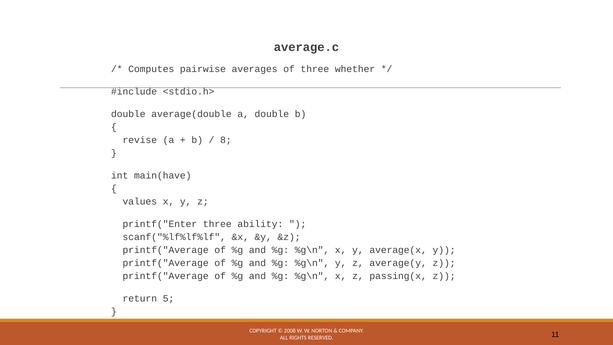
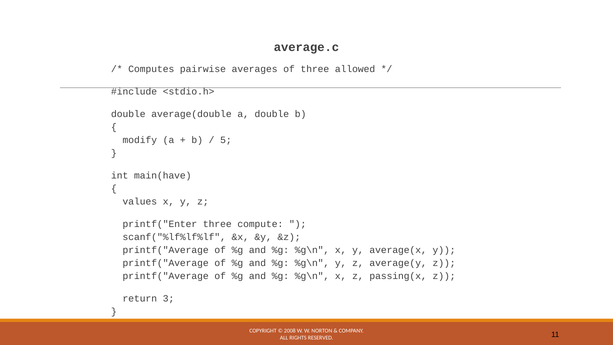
whether: whether -> allowed
revise: revise -> modify
8: 8 -> 5
ability: ability -> compute
5: 5 -> 3
